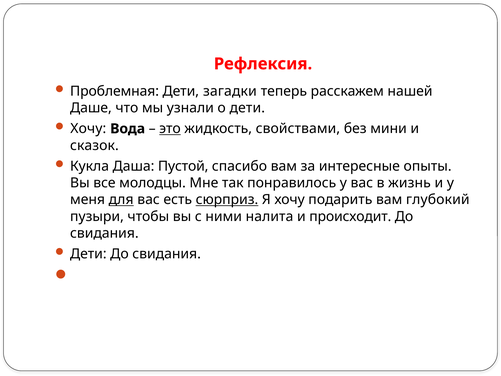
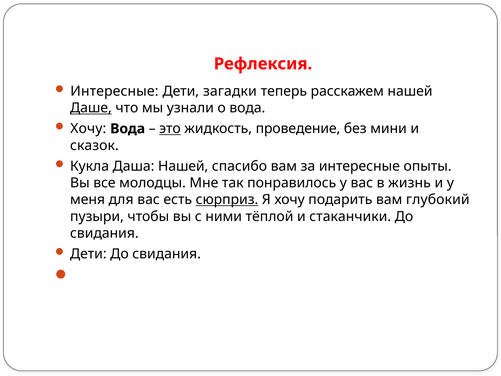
Проблемная at (115, 91): Проблемная -> Интересные
Даше underline: none -> present
о дети: дети -> вода
свойствами: свойствами -> проведение
Даша Пустой: Пустой -> Нашей
для underline: present -> none
налита: налита -> тёплой
происходит: происходит -> стаканчики
